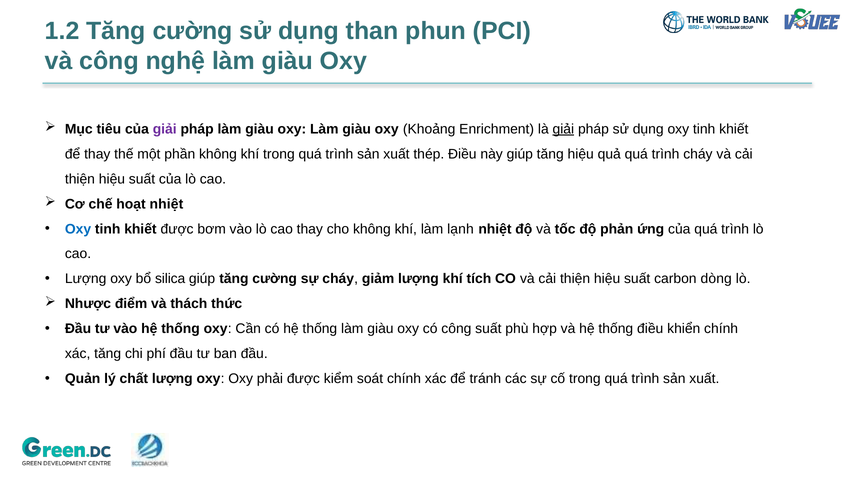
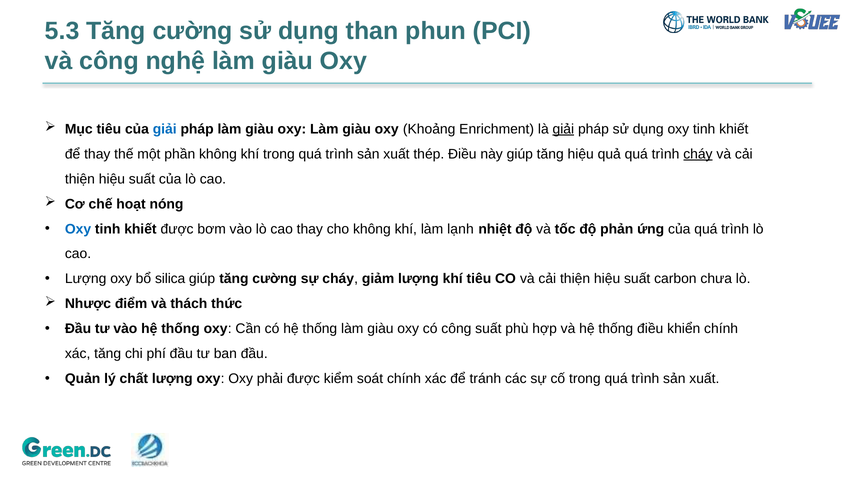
1.2: 1.2 -> 5.3
giải at (165, 129) colour: purple -> blue
cháy at (698, 154) underline: none -> present
hoạt nhiệt: nhiệt -> nóng
khí tích: tích -> tiêu
dòng: dòng -> chưa
